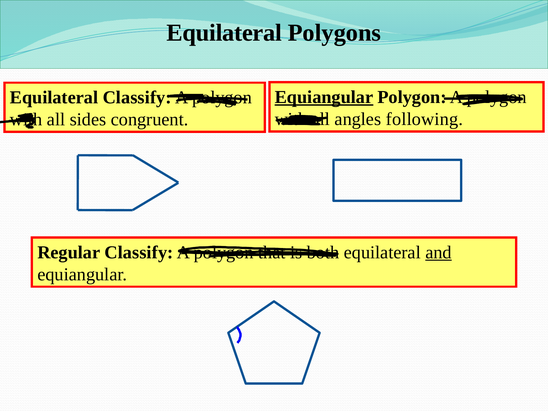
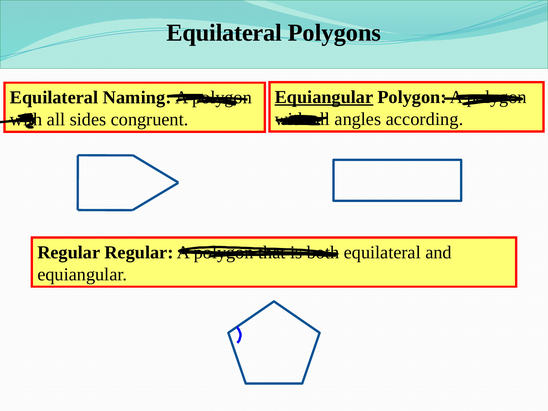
Equilateral Classify: Classify -> Naming
following: following -> according
Regular Classify: Classify -> Regular
and underline: present -> none
